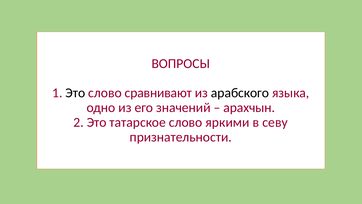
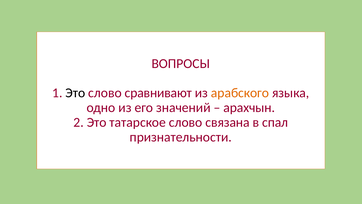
арабского colour: black -> orange
яркими: яркими -> связана
севу: севу -> спал
